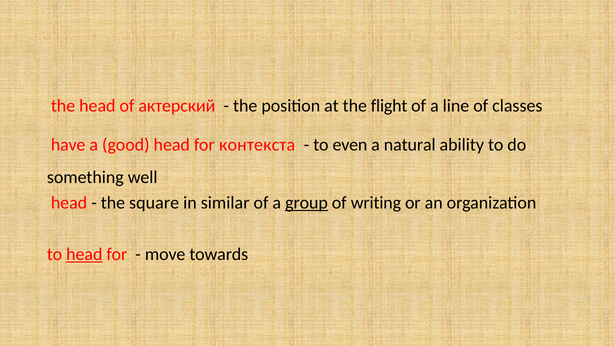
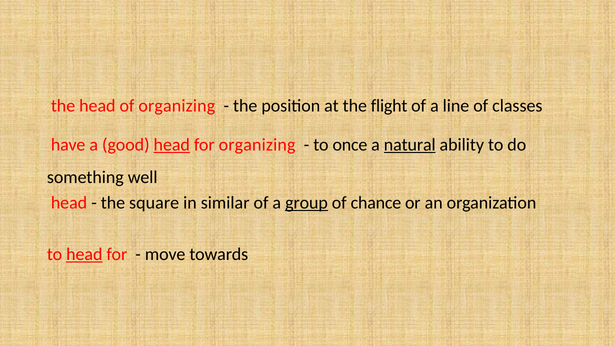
of актерский: актерский -> organizing
head at (172, 145) underline: none -> present
for контекста: контекста -> organizing
even: even -> once
natural underline: none -> present
writing: writing -> chance
